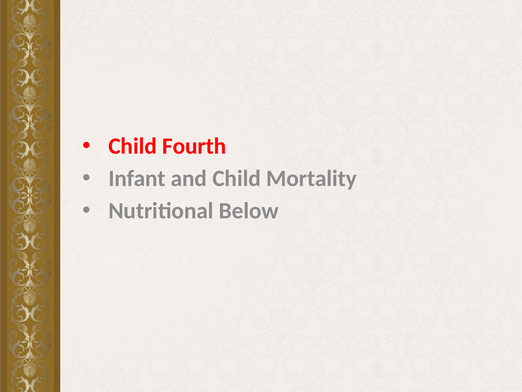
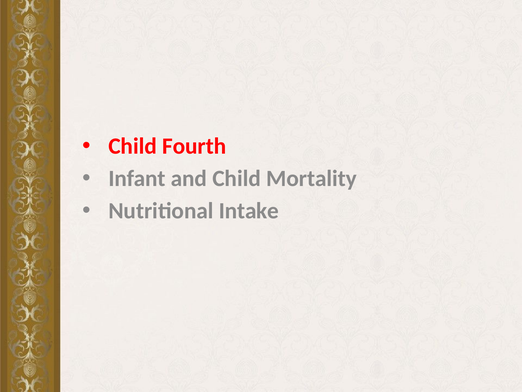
Below: Below -> Intake
